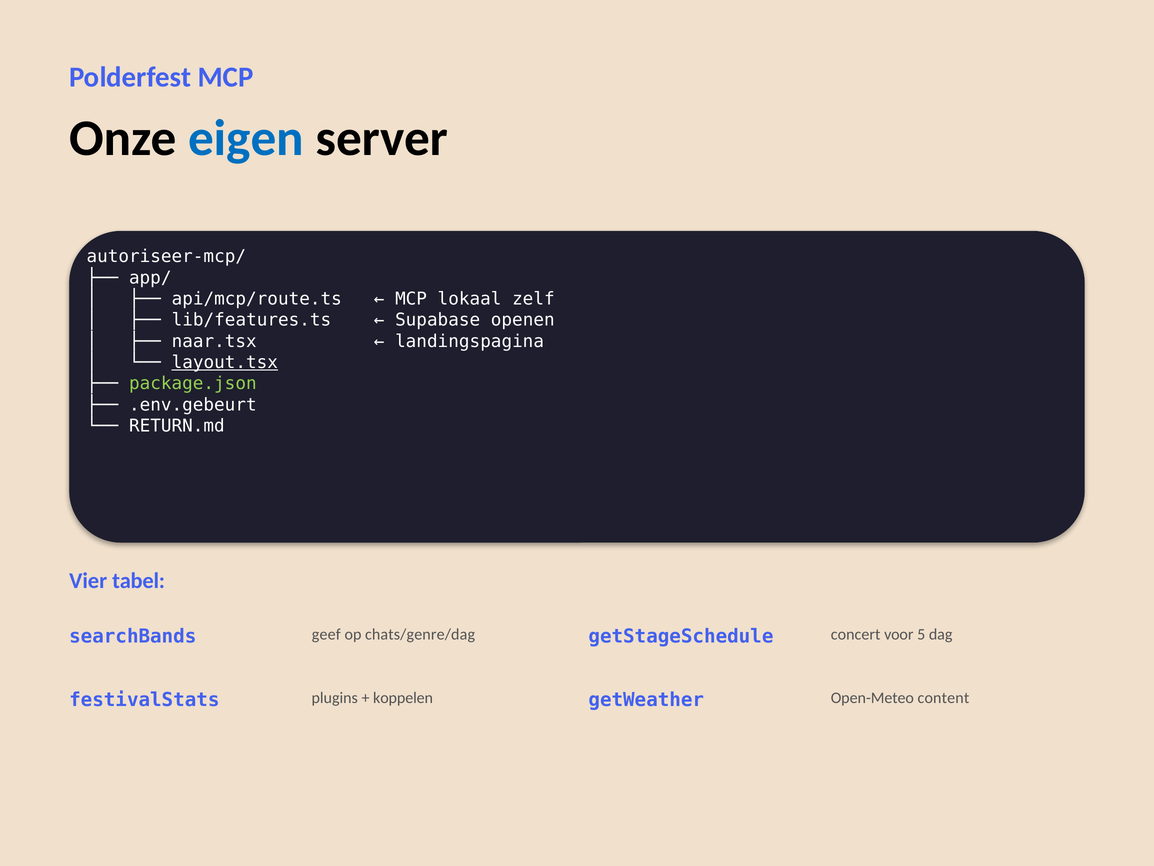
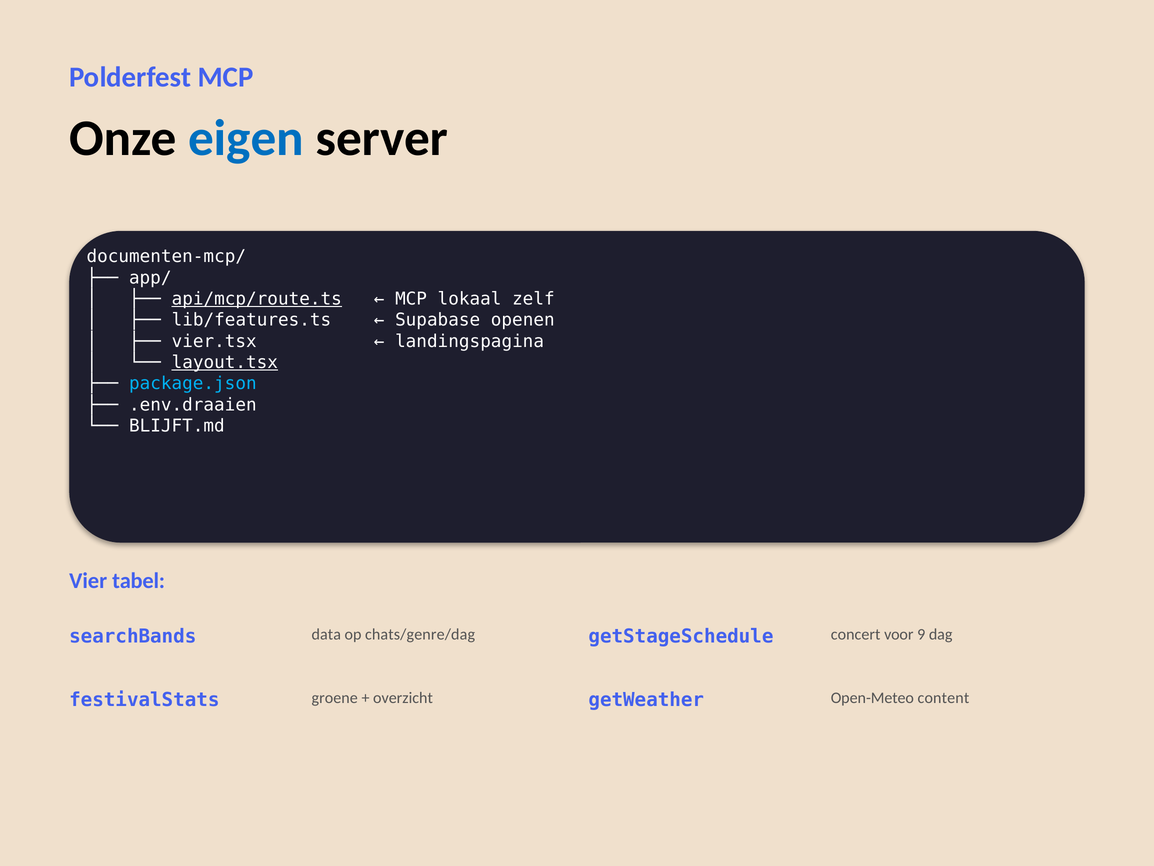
autoriseer-mcp/: autoriseer-mcp/ -> documenten-mcp/
api/mcp/route.ts underline: none -> present
naar.tsx: naar.tsx -> vier.tsx
package.json colour: light green -> light blue
.env.gebeurt: .env.gebeurt -> .env.draaien
RETURN.md: RETURN.md -> BLIJFT.md
geef: geef -> data
5: 5 -> 9
plugins: plugins -> groene
koppelen: koppelen -> overzicht
